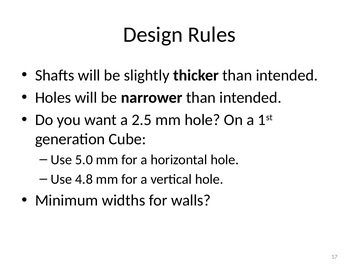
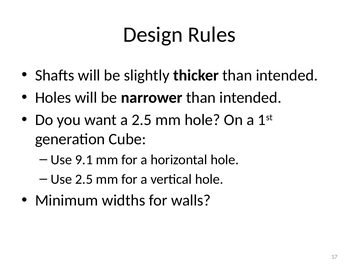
5.0: 5.0 -> 9.1
Use 4.8: 4.8 -> 2.5
